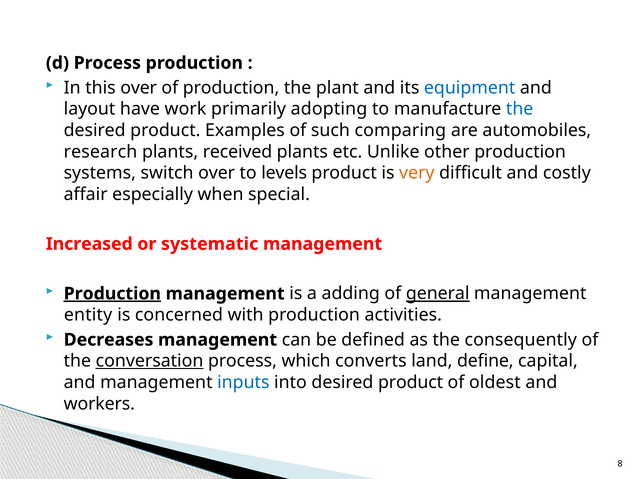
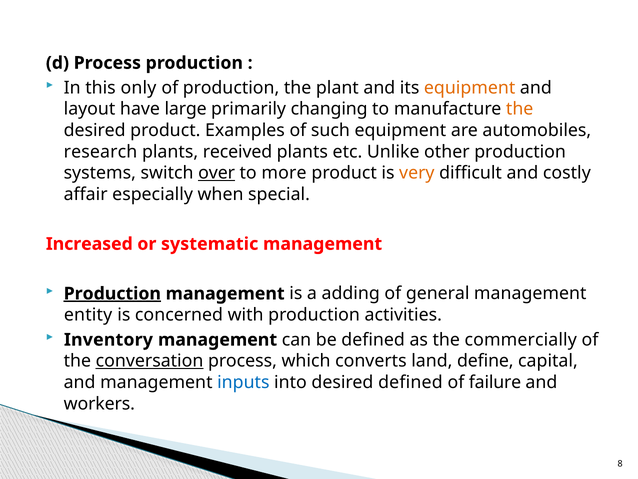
this over: over -> only
equipment at (470, 88) colour: blue -> orange
work: work -> large
adopting: adopting -> changing
the at (520, 109) colour: blue -> orange
such comparing: comparing -> equipment
over at (217, 173) underline: none -> present
levels: levels -> more
general underline: present -> none
Decreases: Decreases -> Inventory
consequently: consequently -> commercially
into desired product: product -> defined
oldest: oldest -> failure
